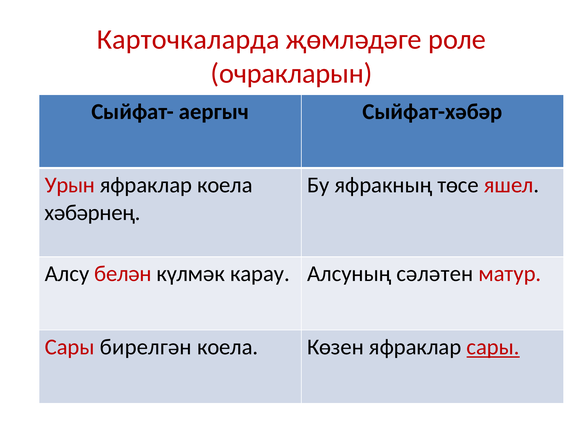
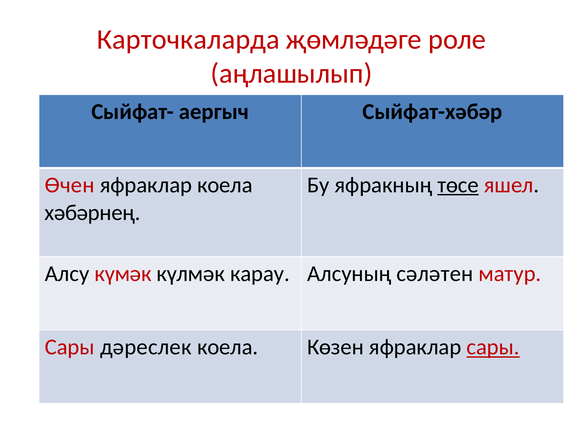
очракларын: очракларын -> аңлашылып
Урын: Урын -> Өчен
төсе underline: none -> present
белән: белән -> күмәк
бирелгән: бирелгән -> дәреслек
